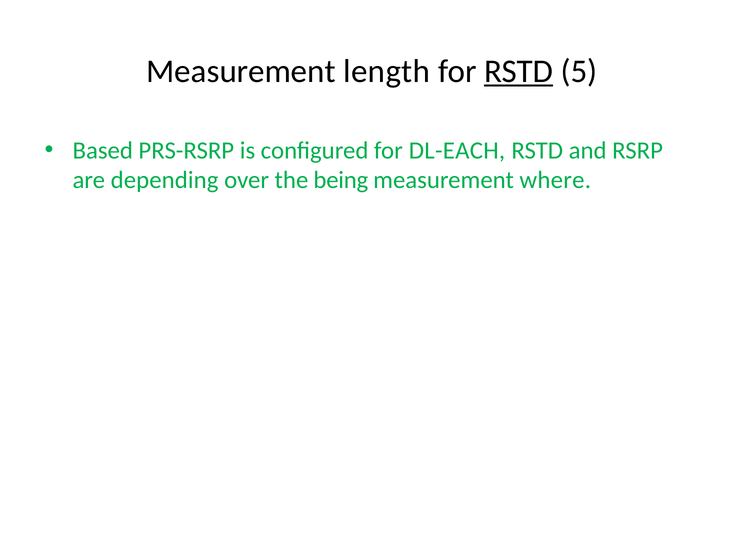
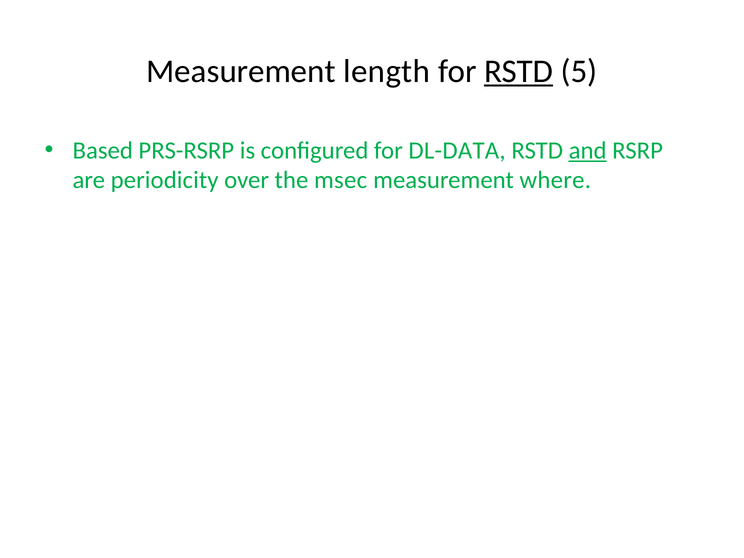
DL-EACH: DL-EACH -> DL-DATA
and underline: none -> present
depending: depending -> periodicity
being: being -> msec
